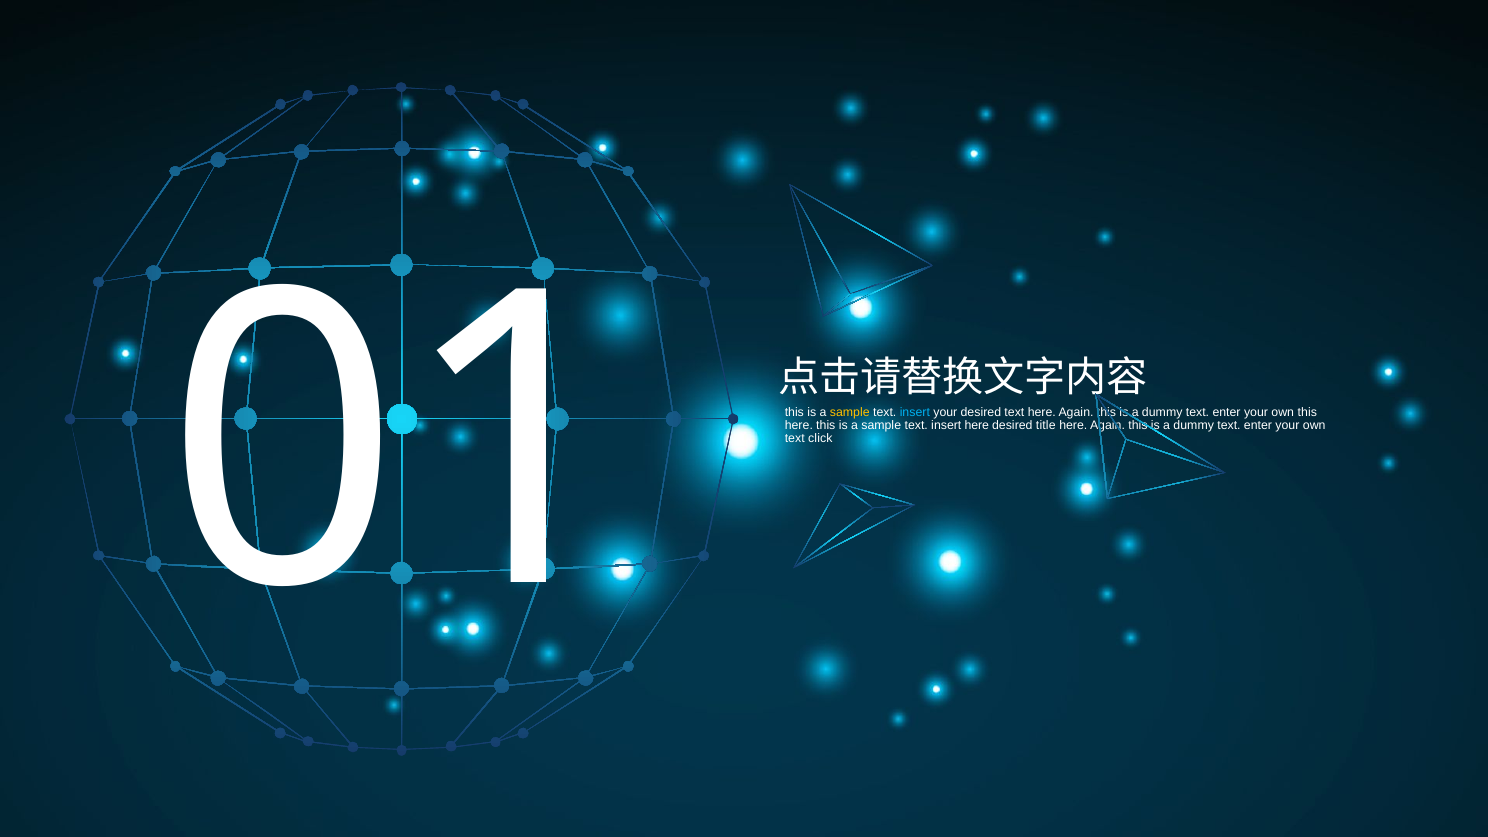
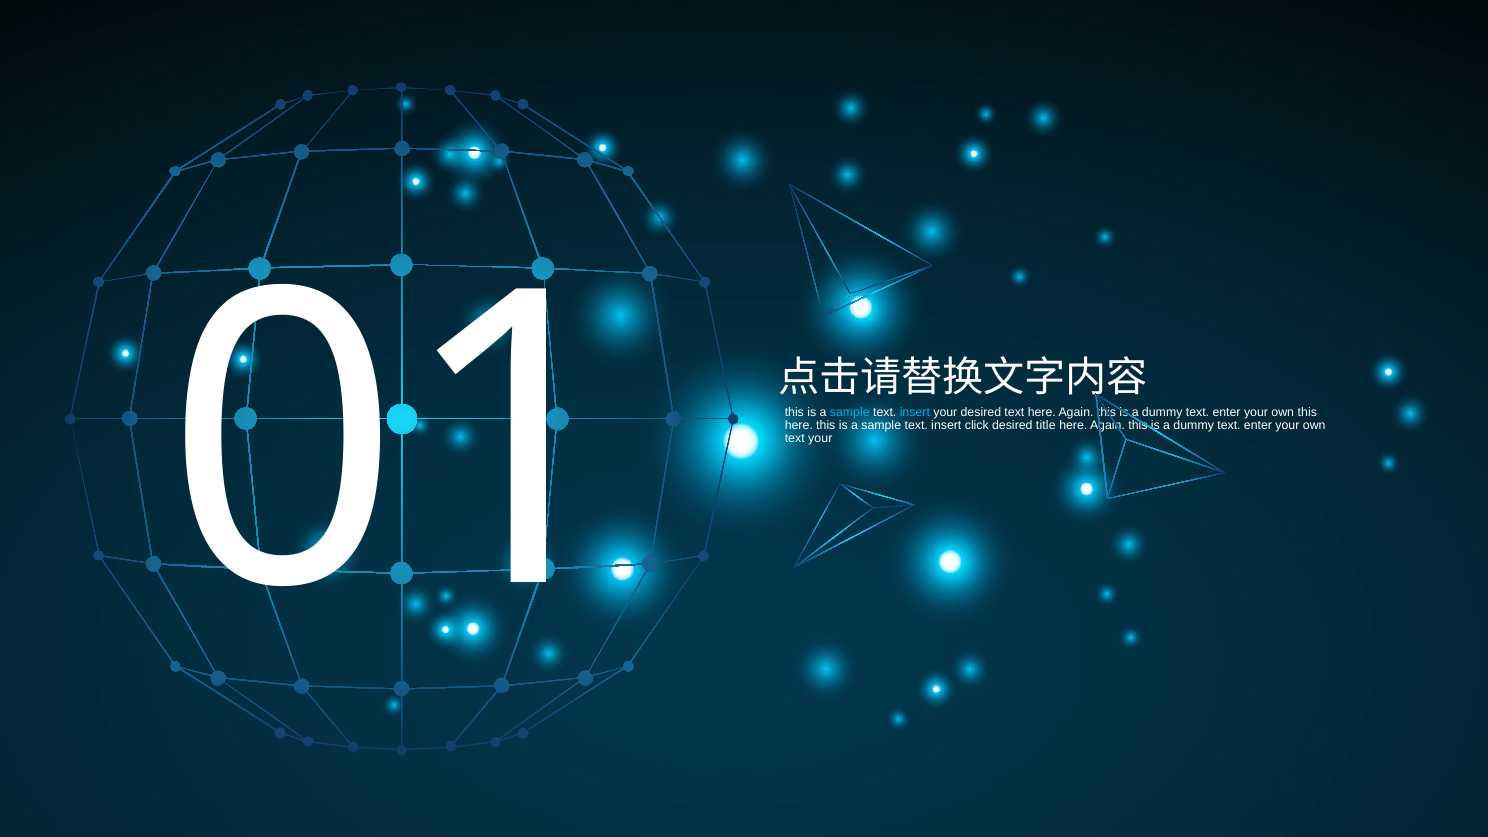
sample at (850, 412) colour: yellow -> light blue
insert here: here -> click
text click: click -> your
